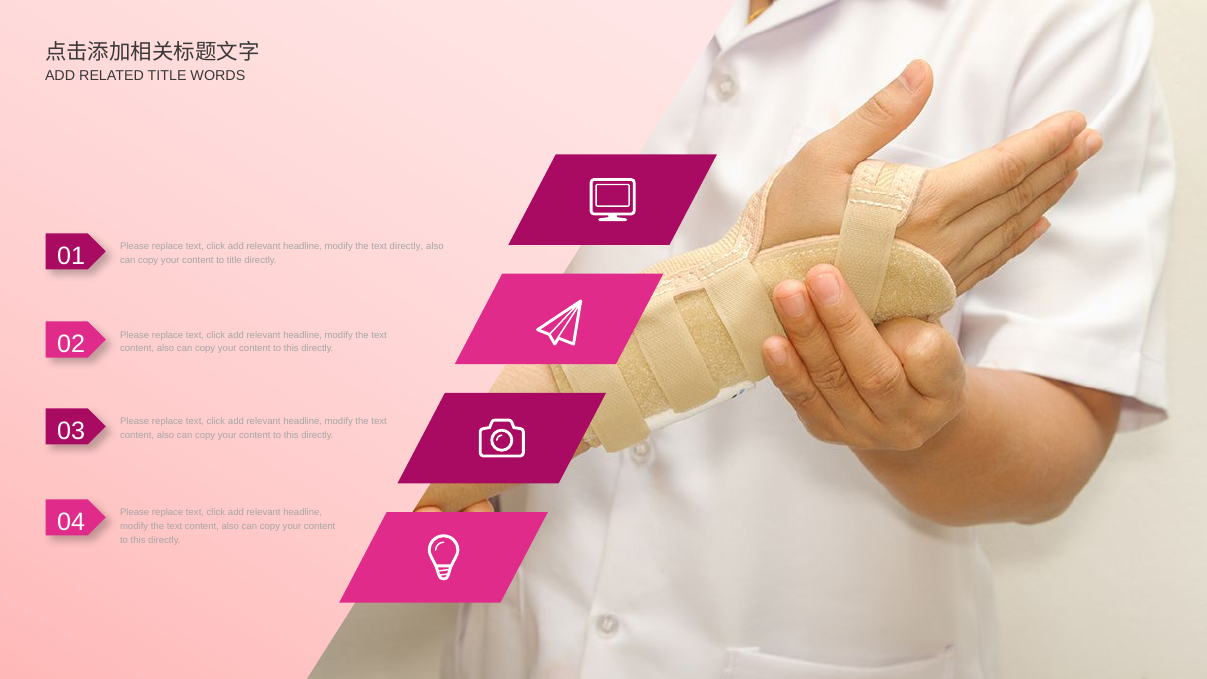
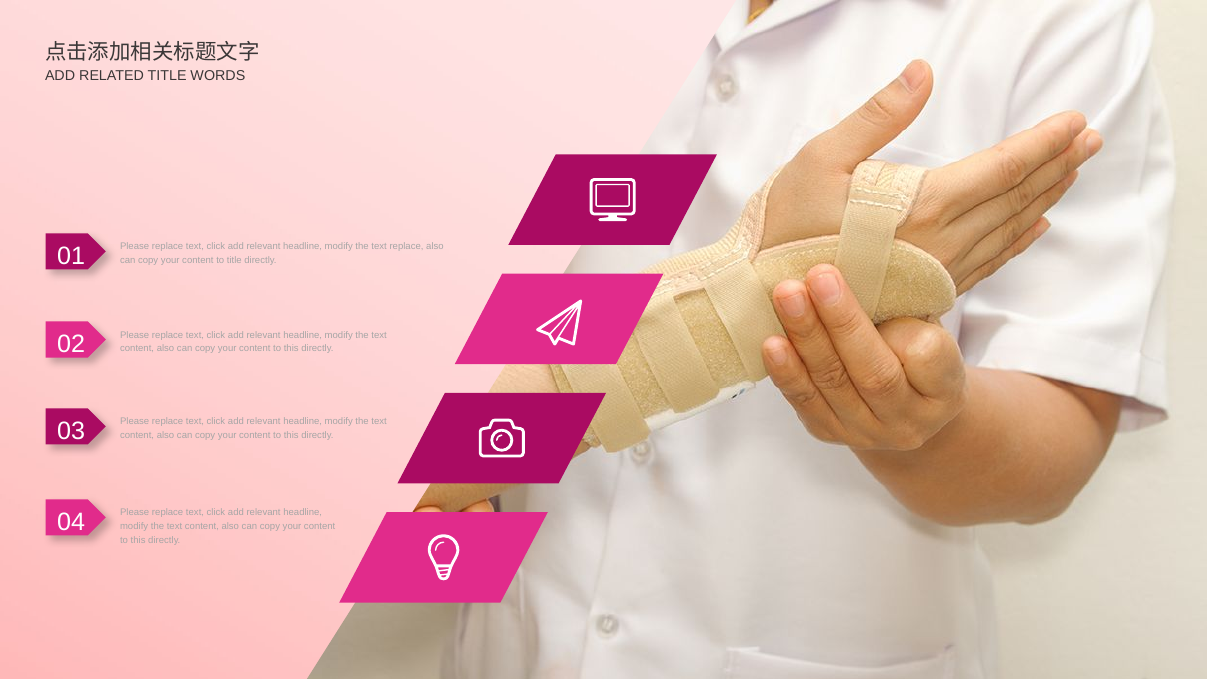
text directly: directly -> replace
